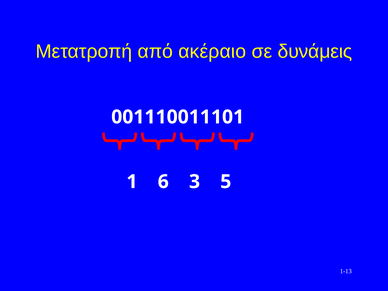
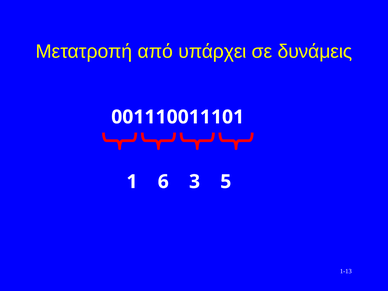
ακέραιο: ακέραιο -> υπάρχει
